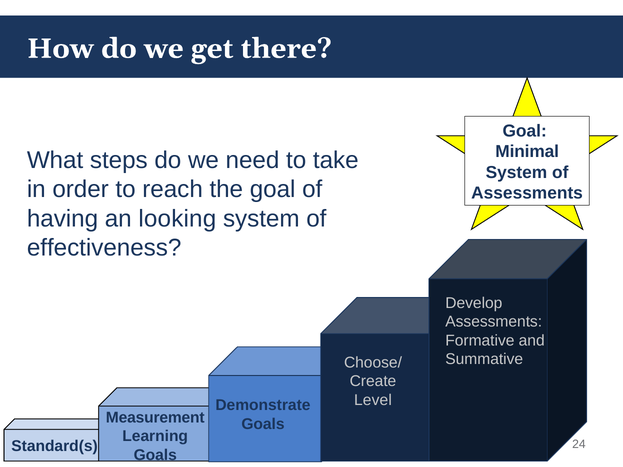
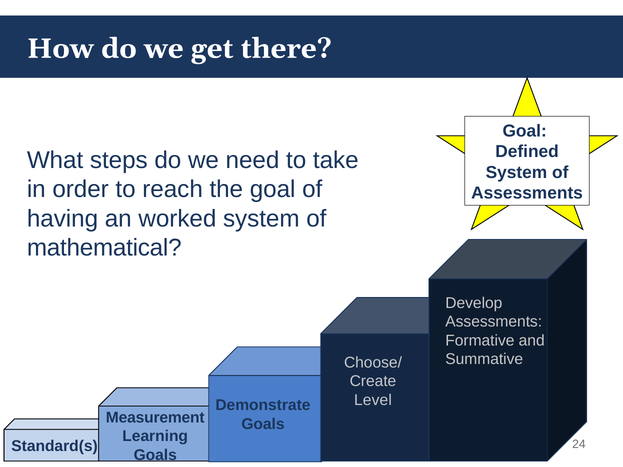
Minimal: Minimal -> Defined
looking: looking -> worked
effectiveness: effectiveness -> mathematical
